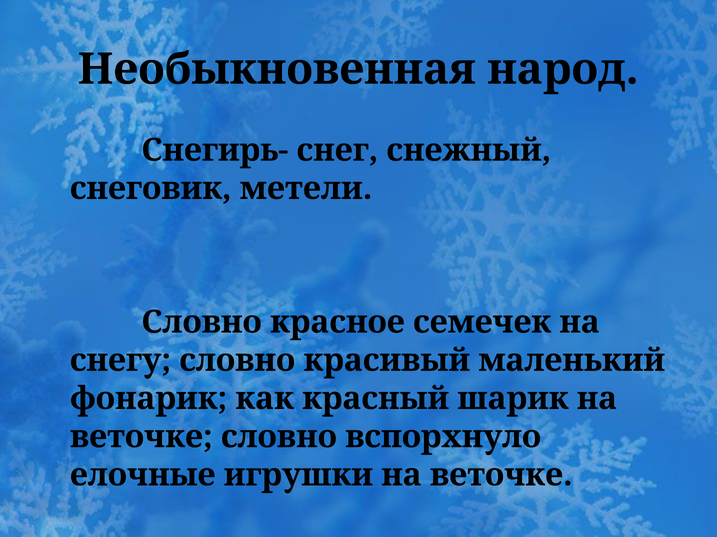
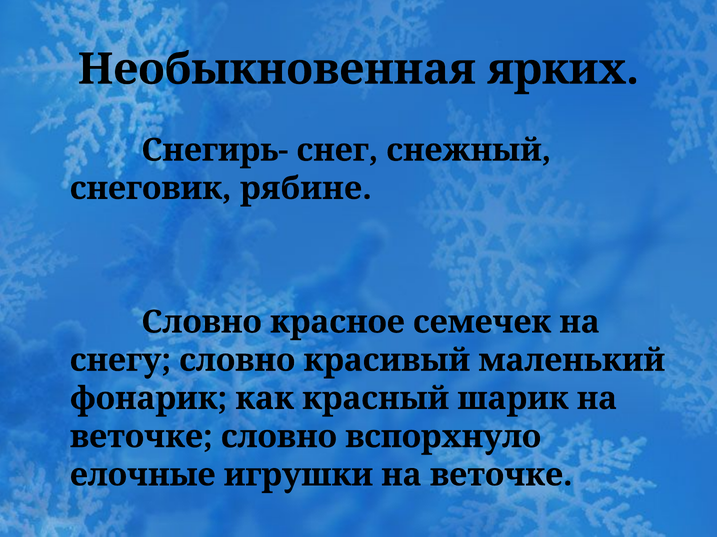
народ: народ -> ярких
метели: метели -> рябине
